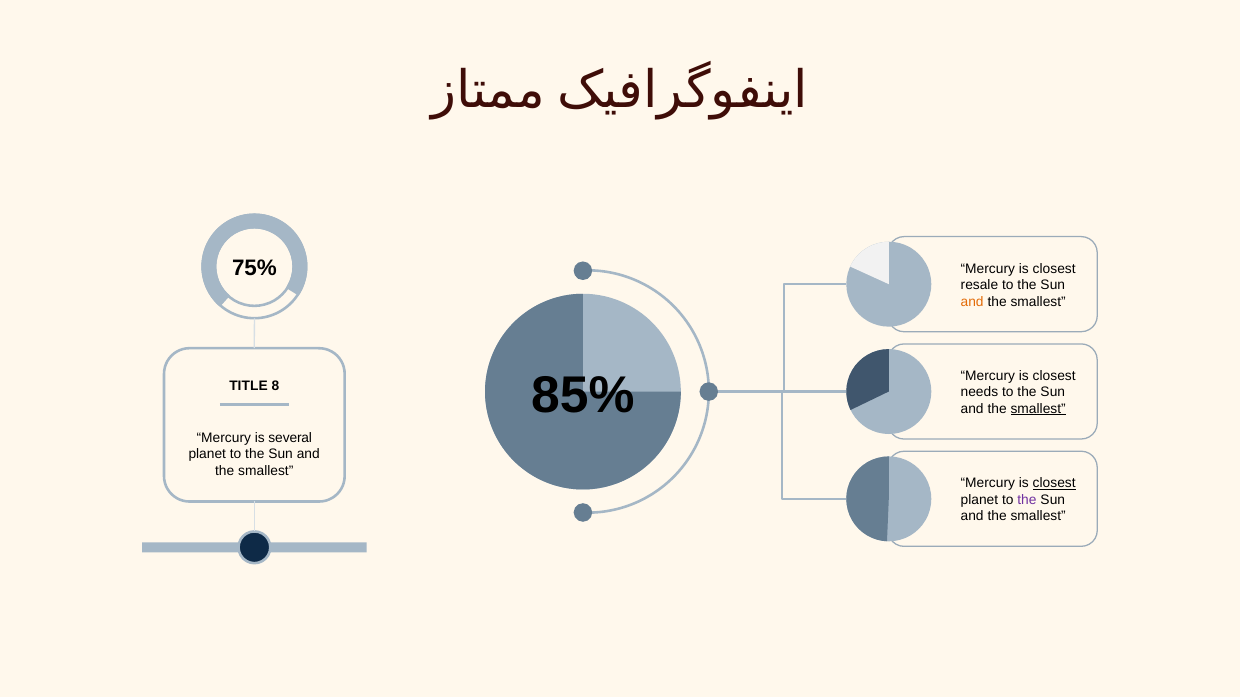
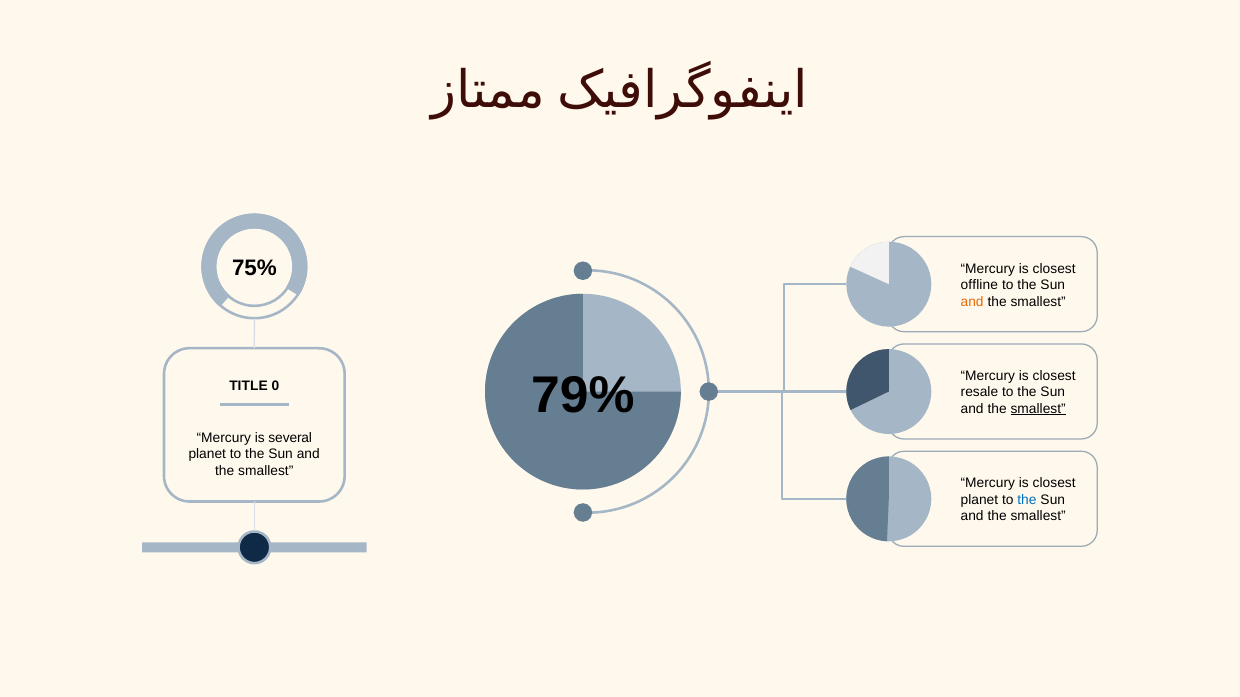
resale: resale -> offline
85%: 85% -> 79%
8: 8 -> 0
needs: needs -> resale
closest at (1054, 484) underline: present -> none
the at (1027, 500) colour: purple -> blue
